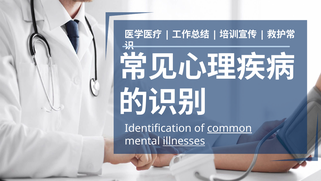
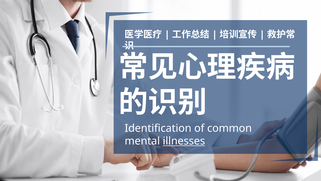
common underline: present -> none
